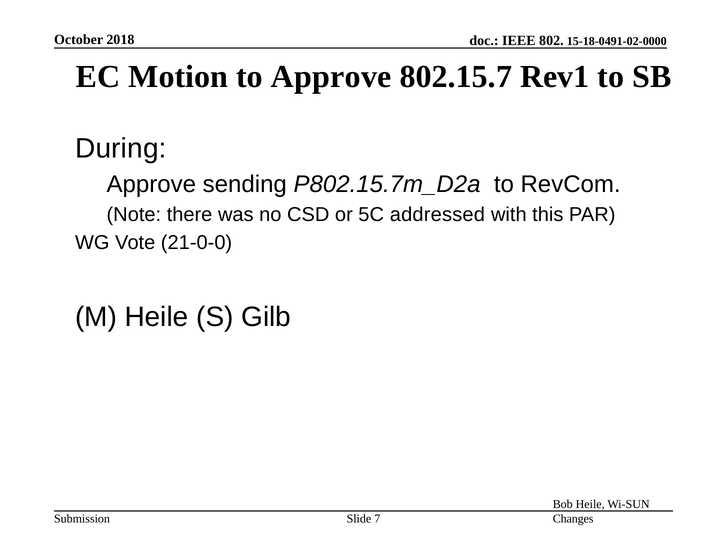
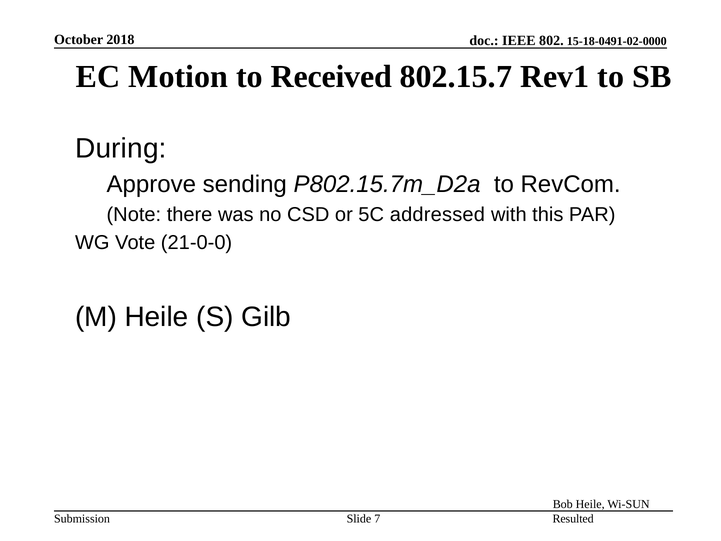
to Approve: Approve -> Received
Changes: Changes -> Resulted
